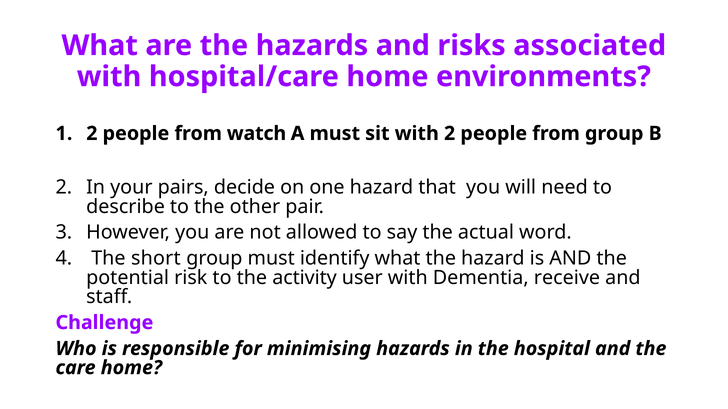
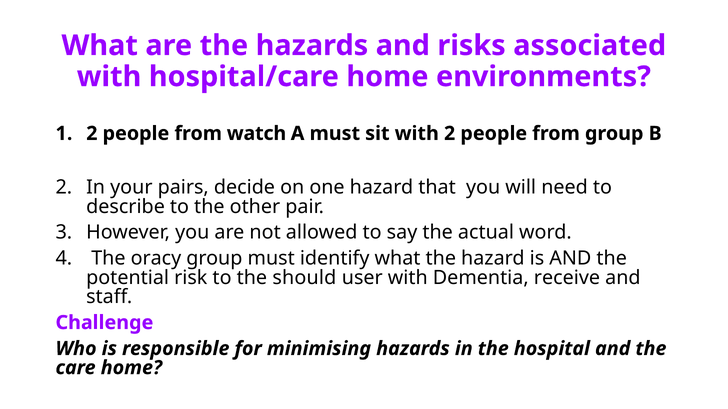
short: short -> oracy
activity: activity -> should
